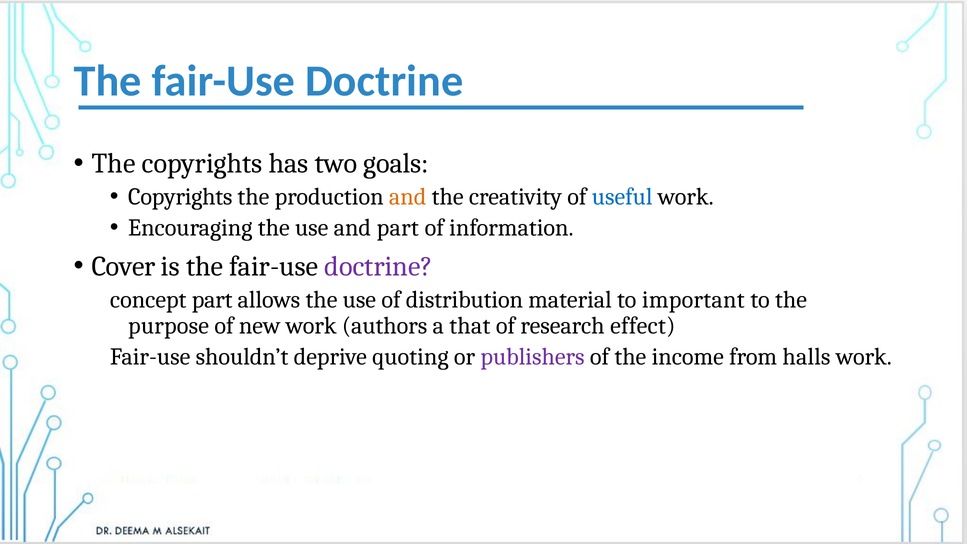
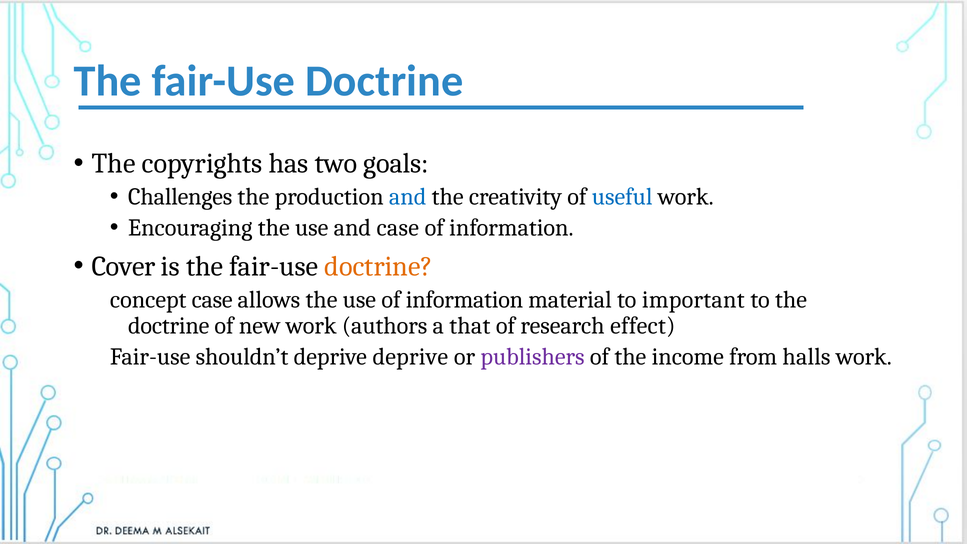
Copyrights at (180, 197): Copyrights -> Challenges
and at (408, 197) colour: orange -> blue
and part: part -> case
doctrine at (378, 266) colour: purple -> orange
concept part: part -> case
use of distribution: distribution -> information
purpose at (169, 326): purpose -> doctrine
deprive quoting: quoting -> deprive
